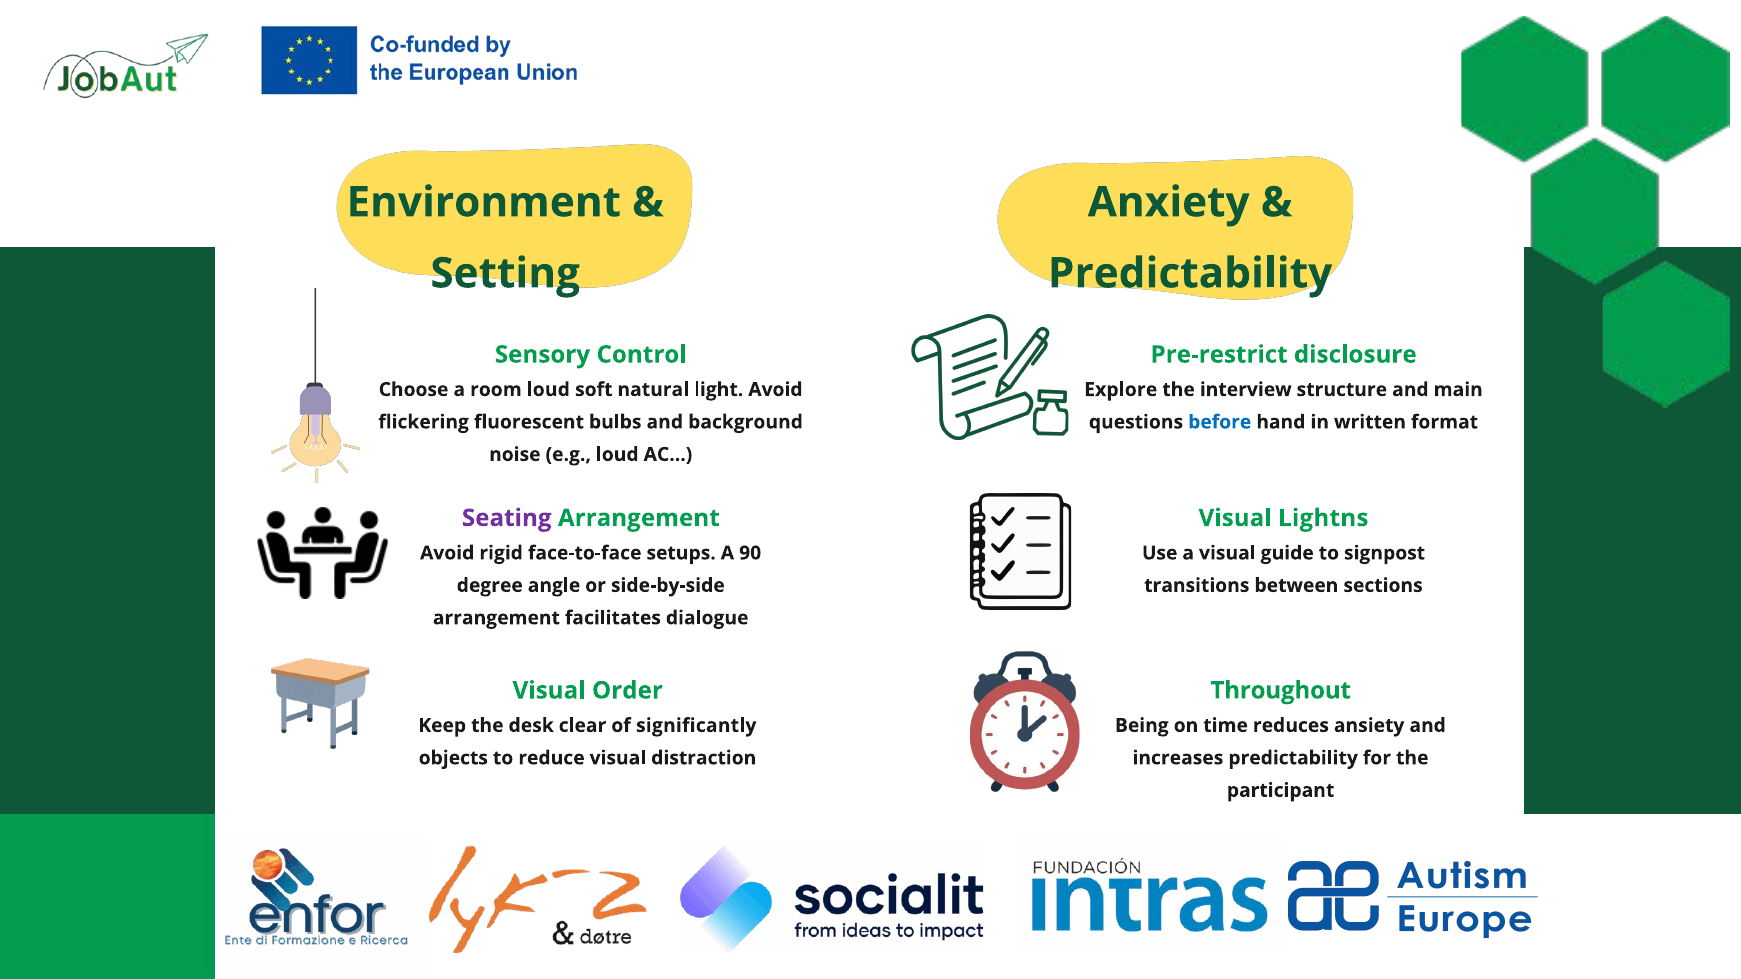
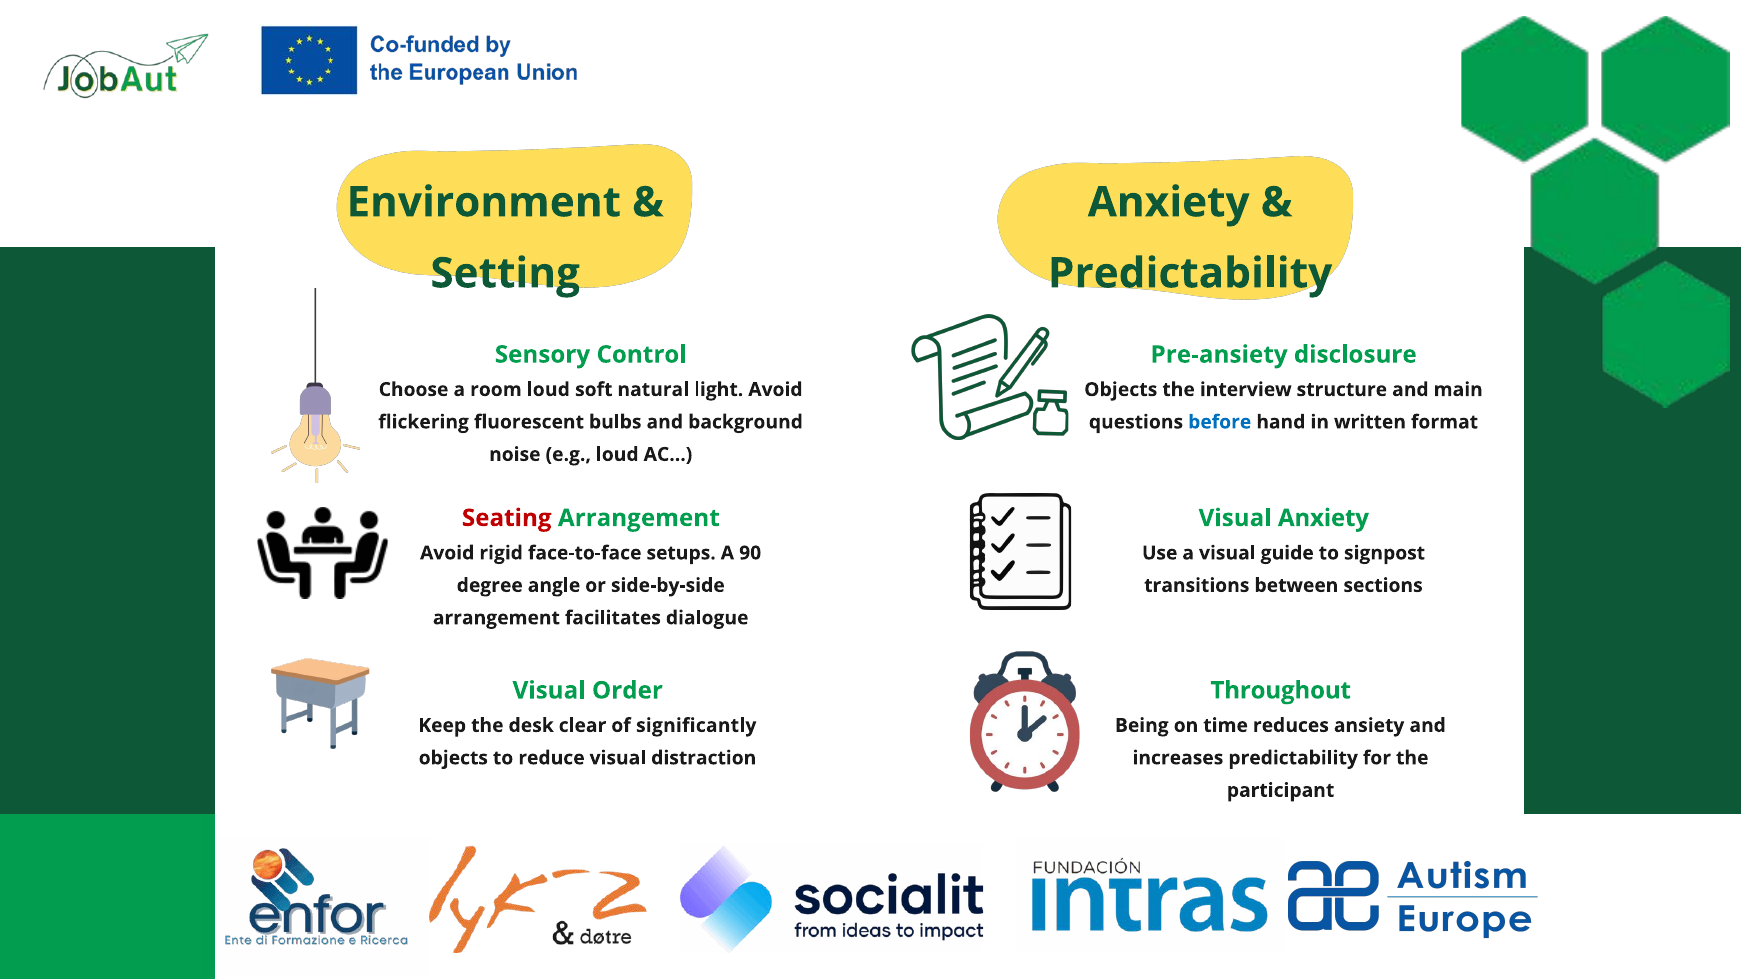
Pre-restrict: Pre-restrict -> Pre-ansiety
Explore at (1121, 390): Explore -> Objects
Seating colour: purple -> red
Visual Lightns: Lightns -> Anxiety
